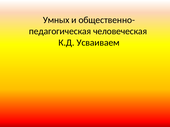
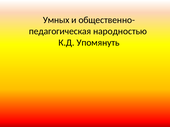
человеческая: человеческая -> народностью
Усваиваем: Усваиваем -> Упомянуть
